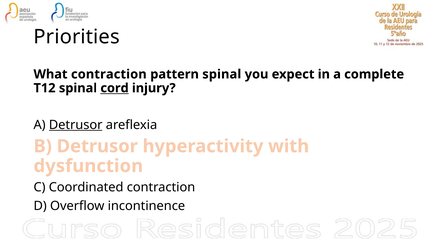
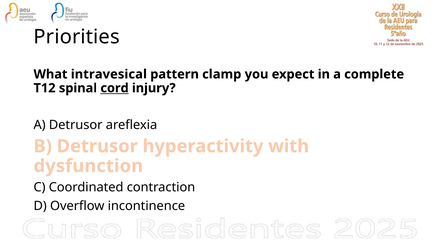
What contraction: contraction -> intravesical
pattern spinal: spinal -> clamp
Detrusor at (76, 125) underline: present -> none
